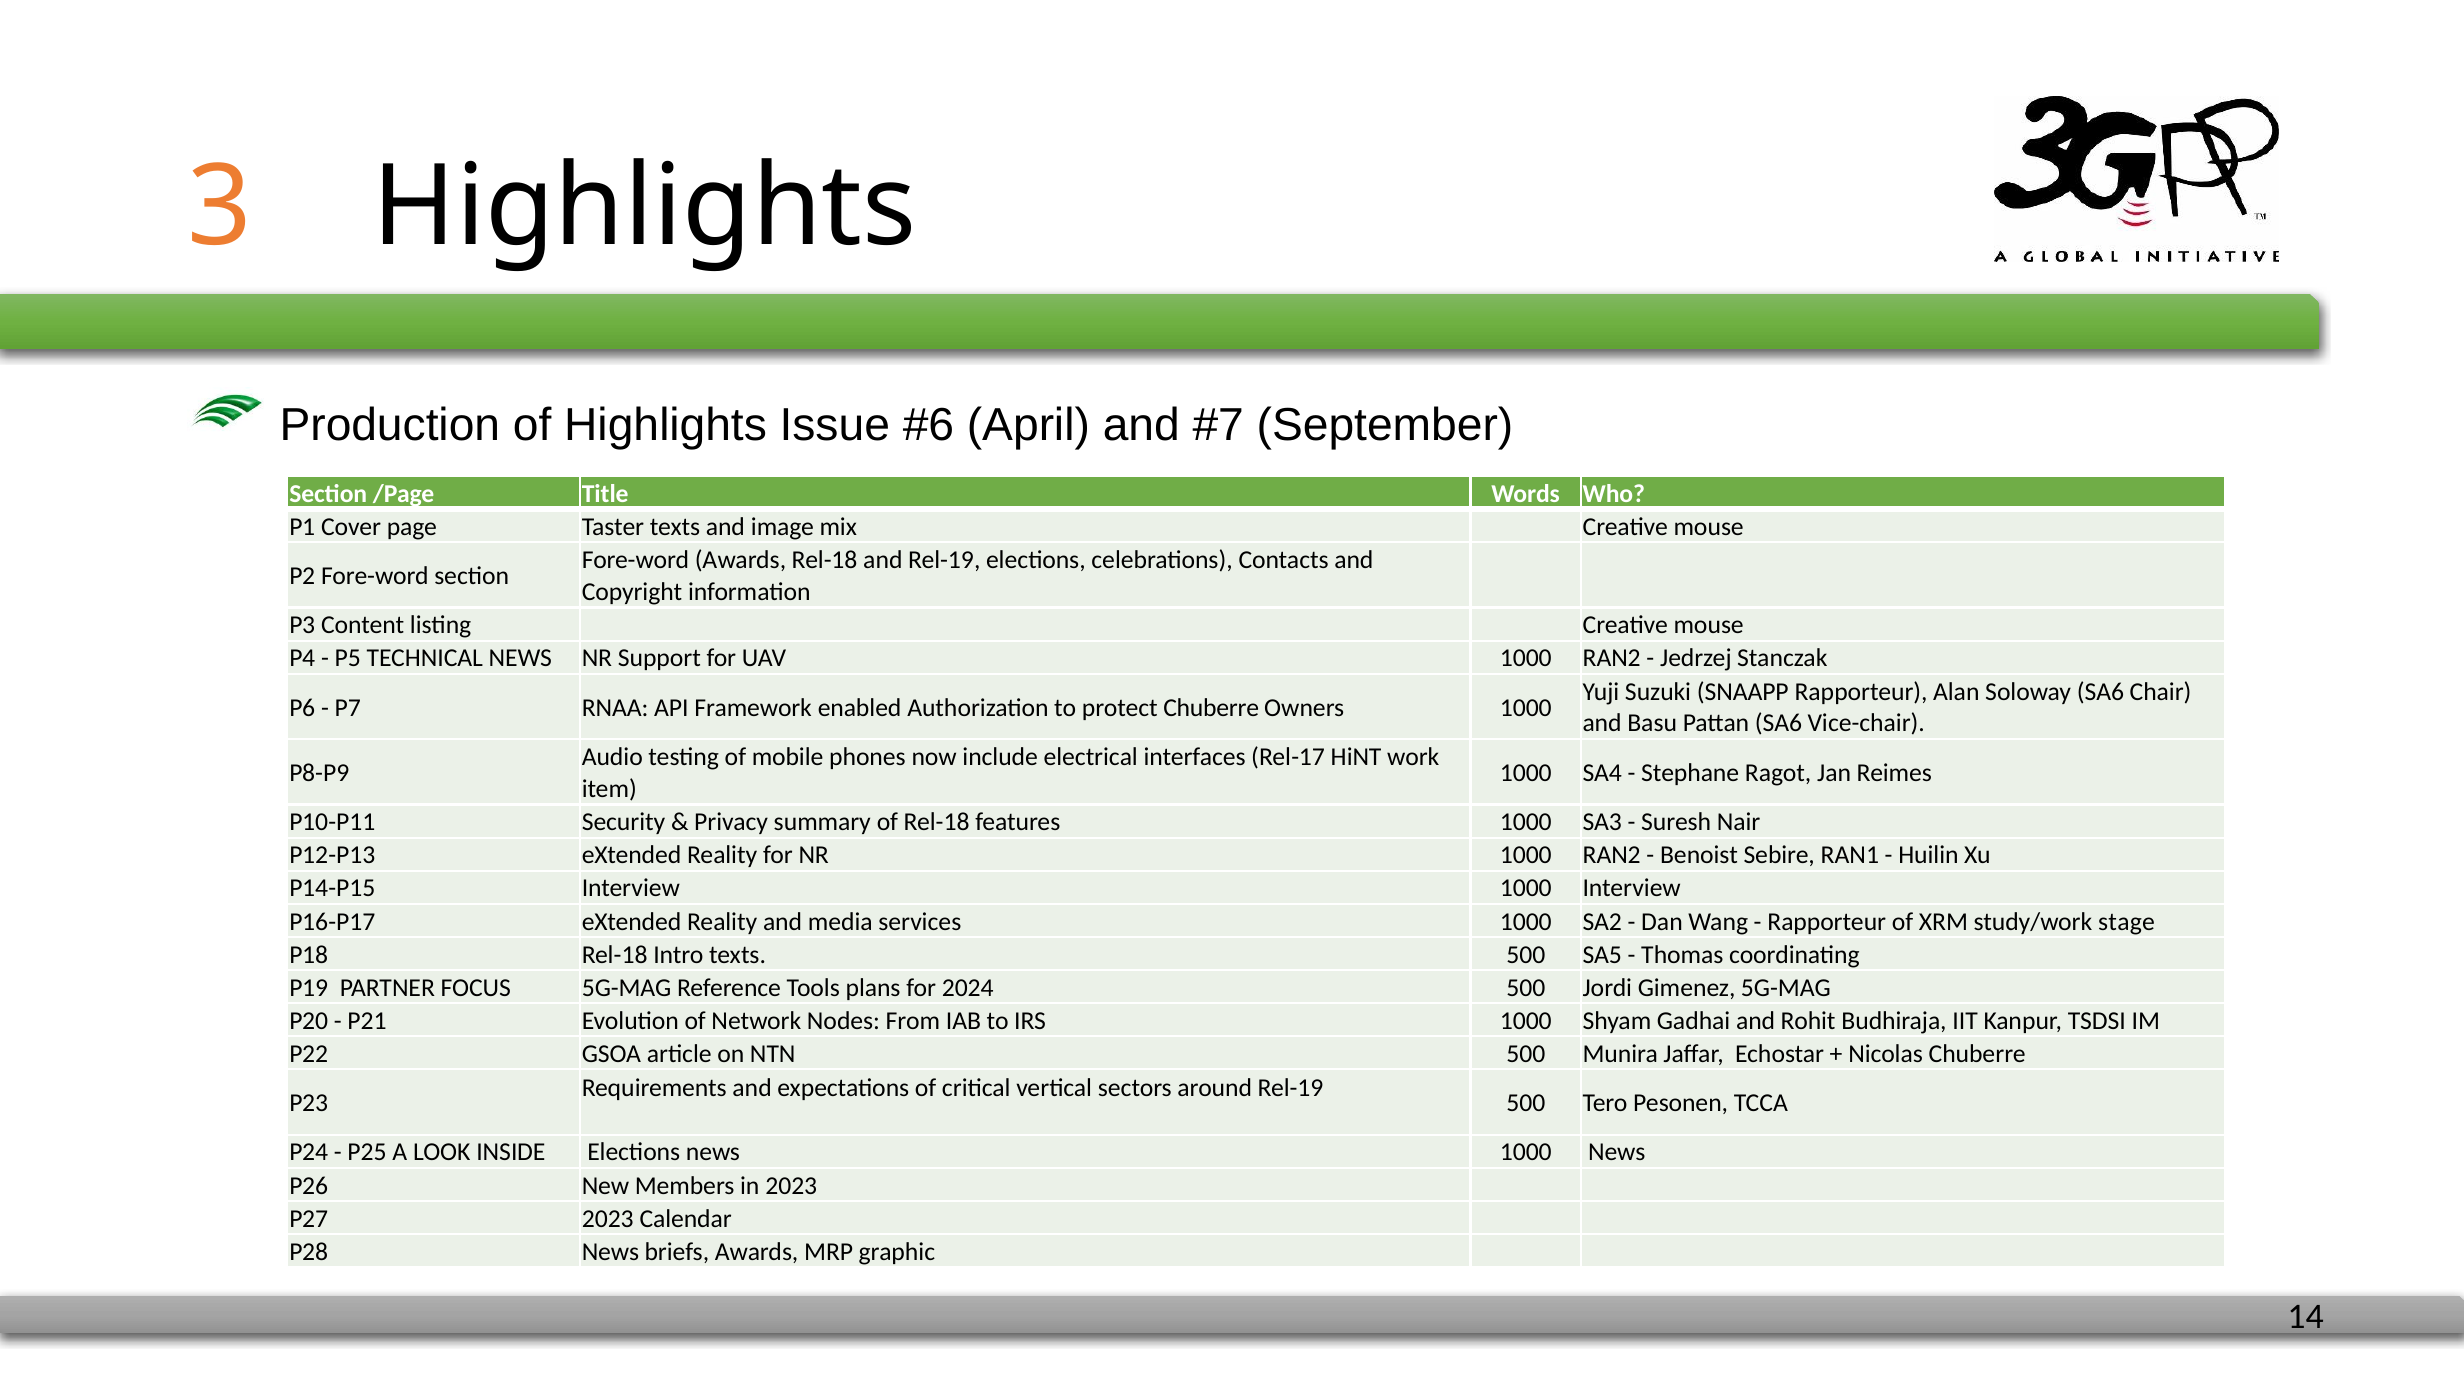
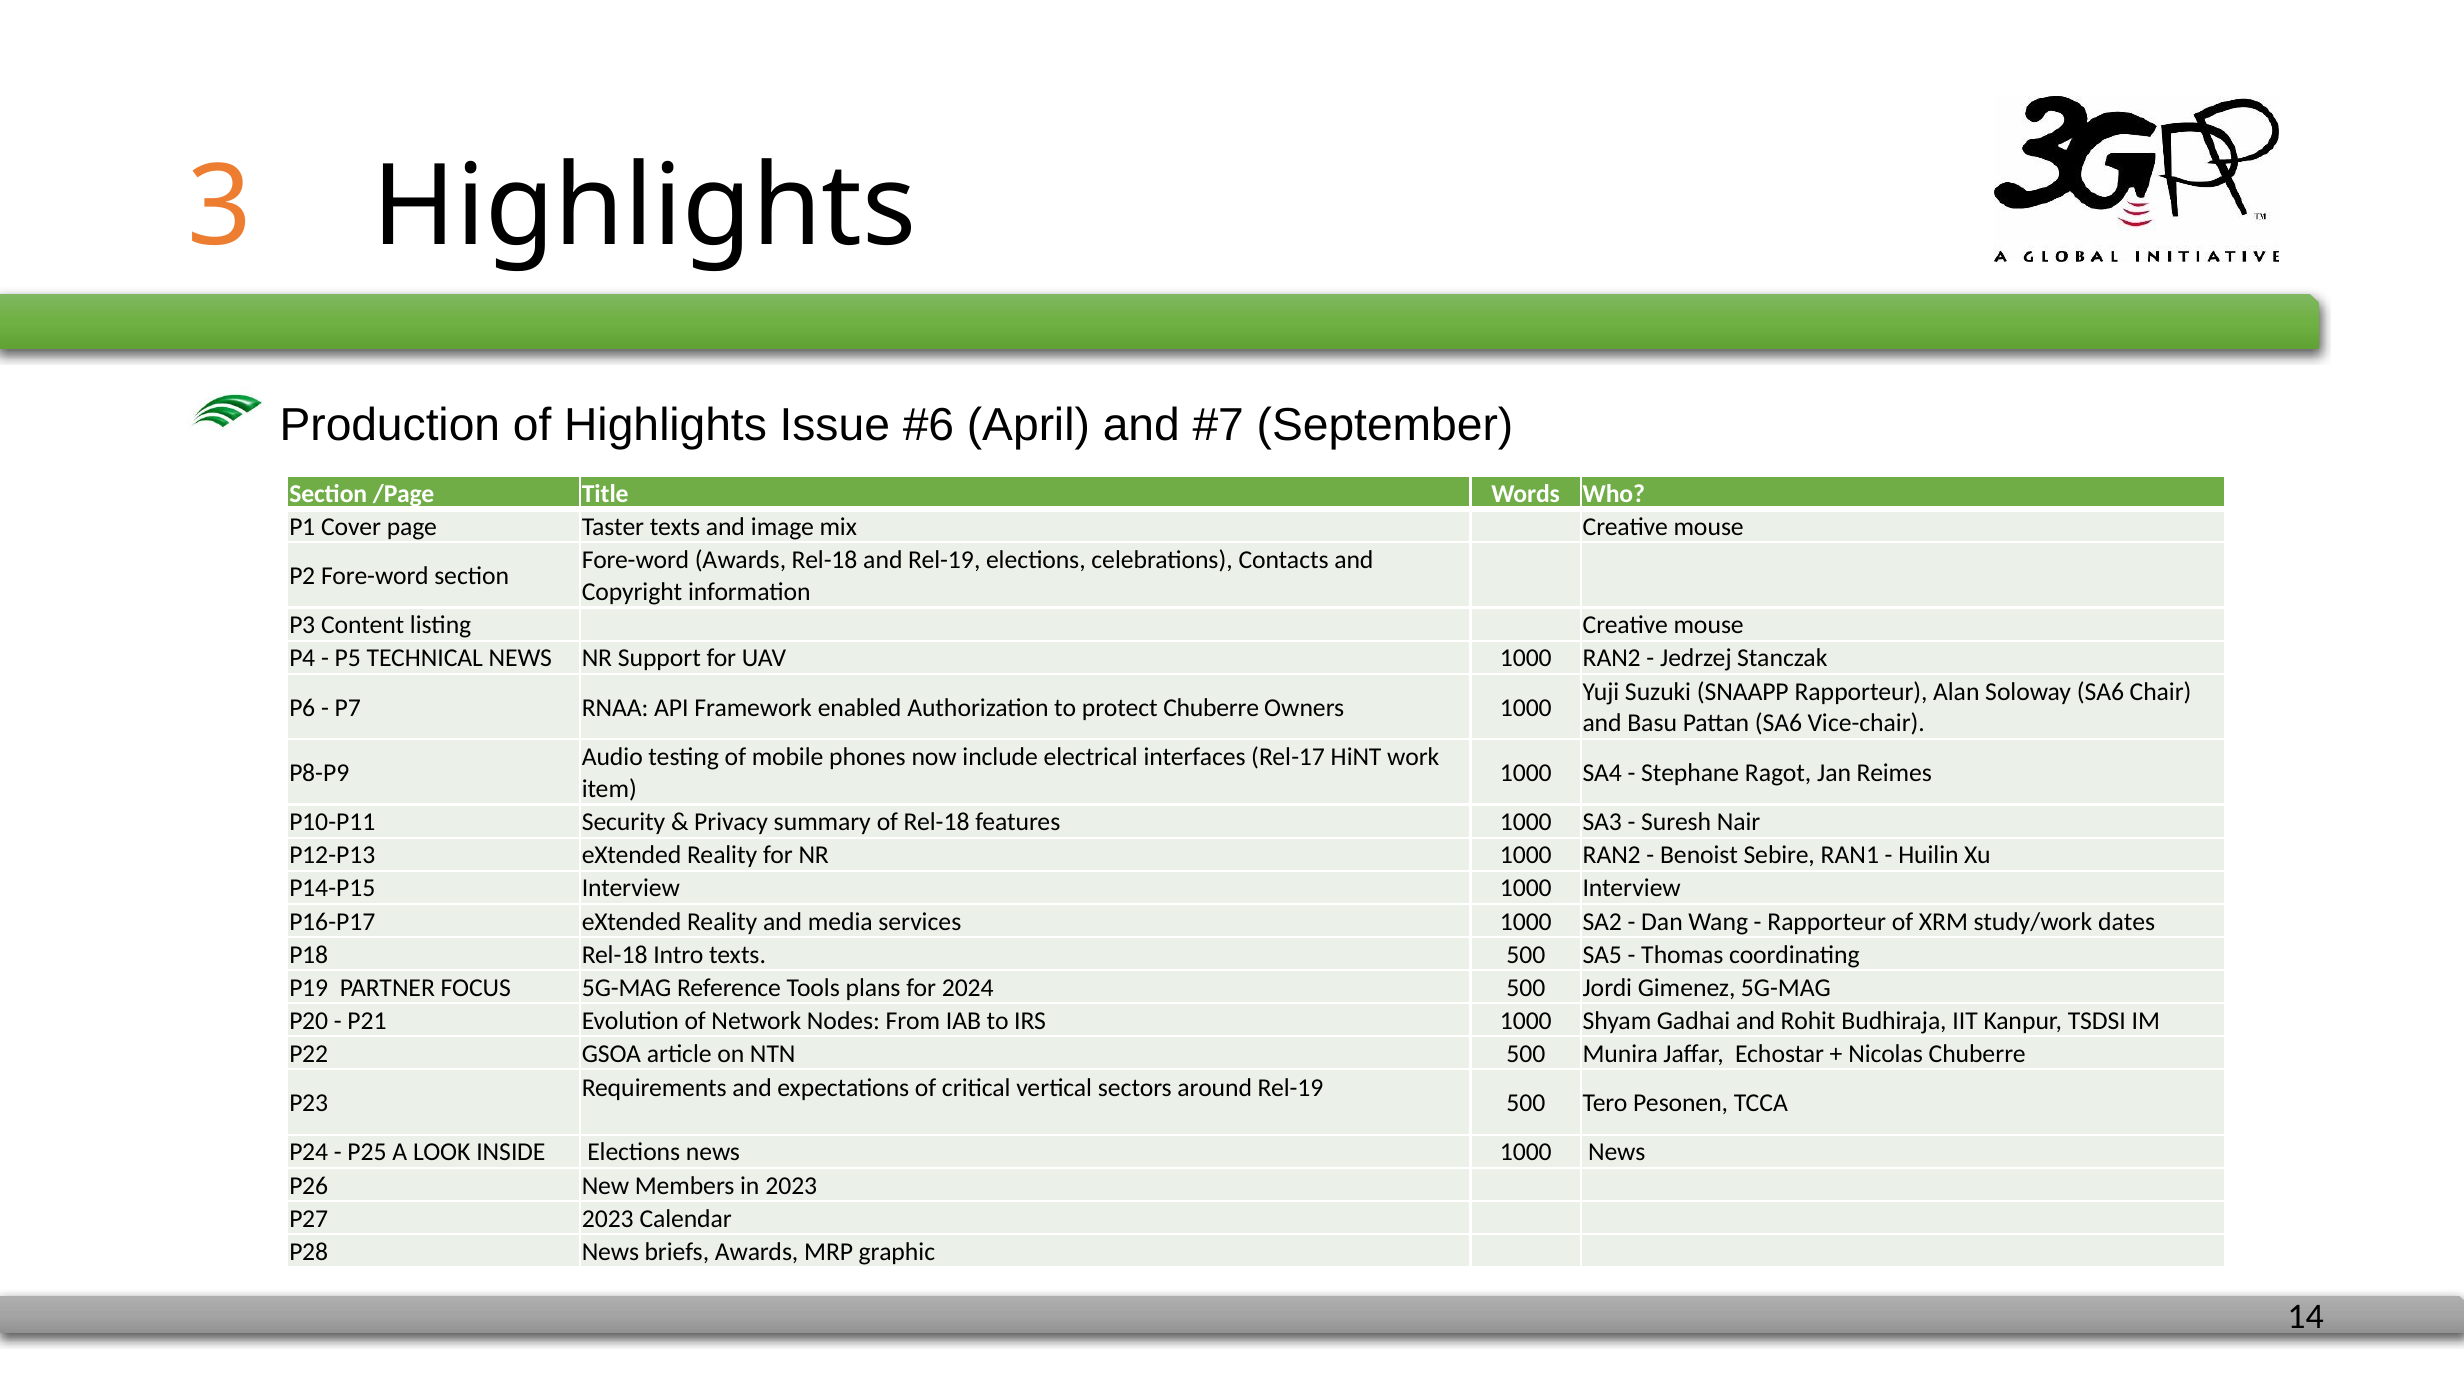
stage: stage -> dates
